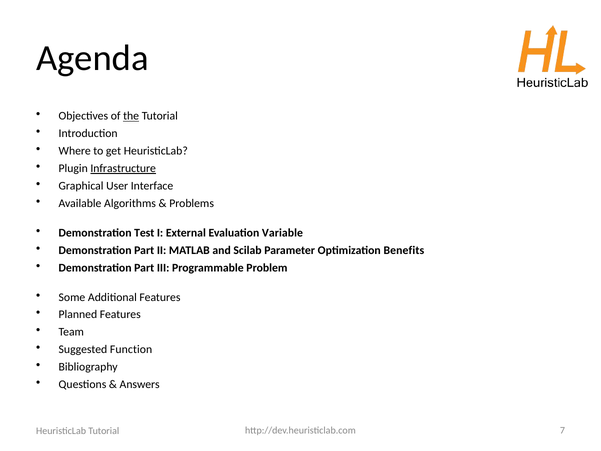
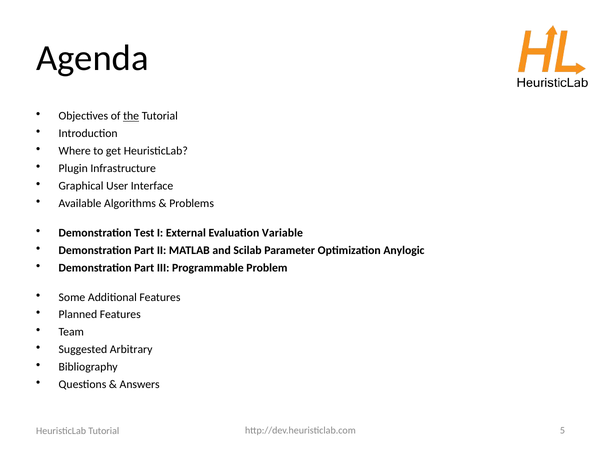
Infrastructure underline: present -> none
Benefits: Benefits -> Anylogic
Function: Function -> Arbitrary
7: 7 -> 5
